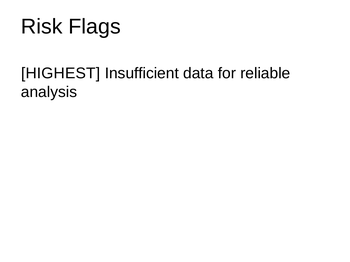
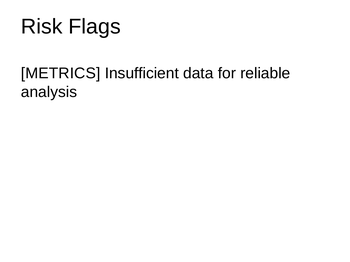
HIGHEST: HIGHEST -> METRICS
